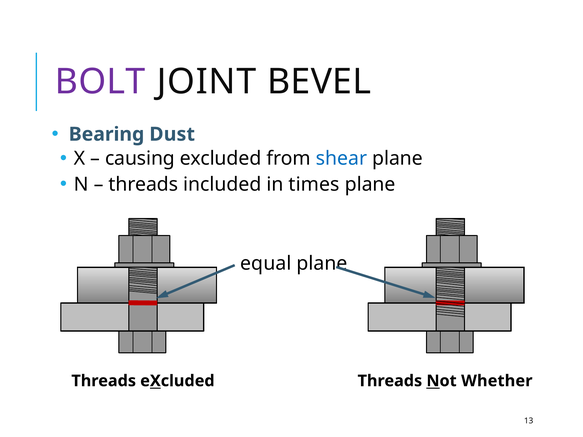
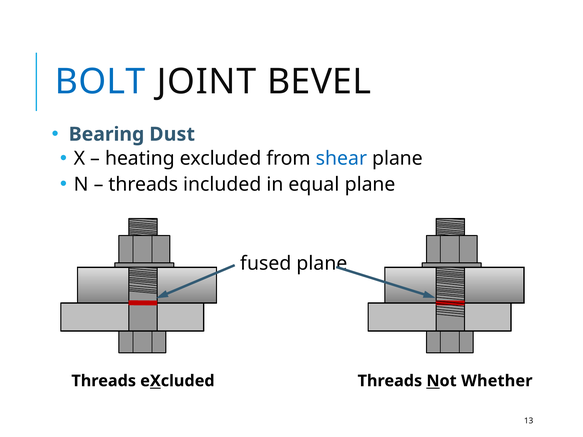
BOLT colour: purple -> blue
causing: causing -> heating
times: times -> equal
equal: equal -> fused
